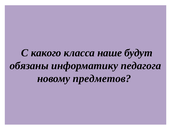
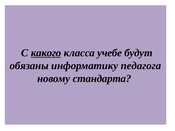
какого underline: none -> present
наше: наше -> учебе
предметов: предметов -> стандарта
